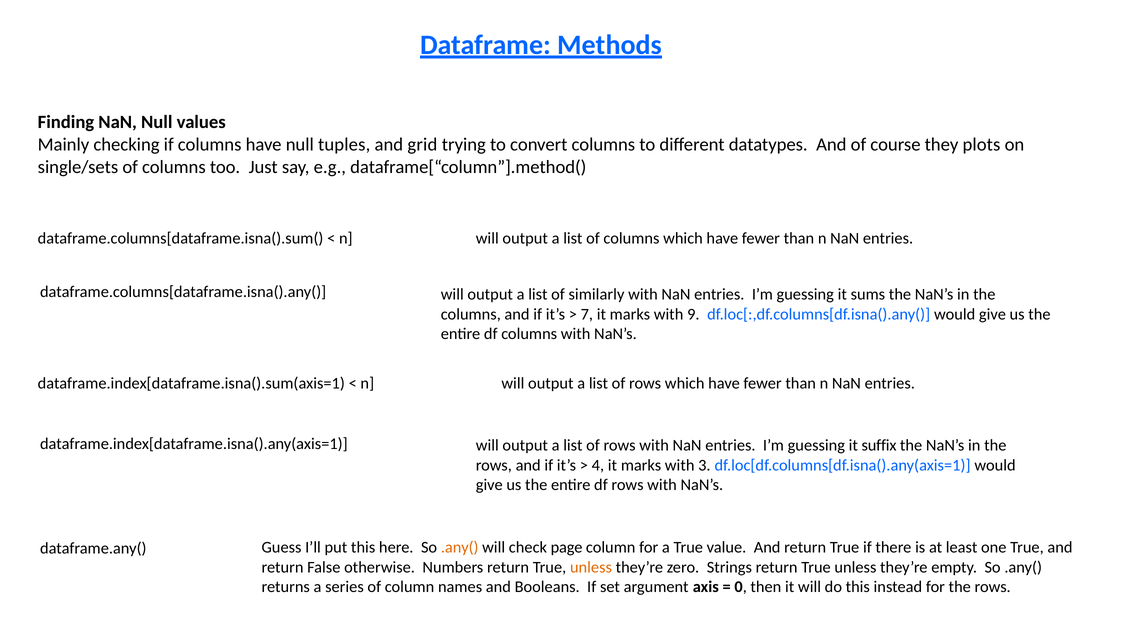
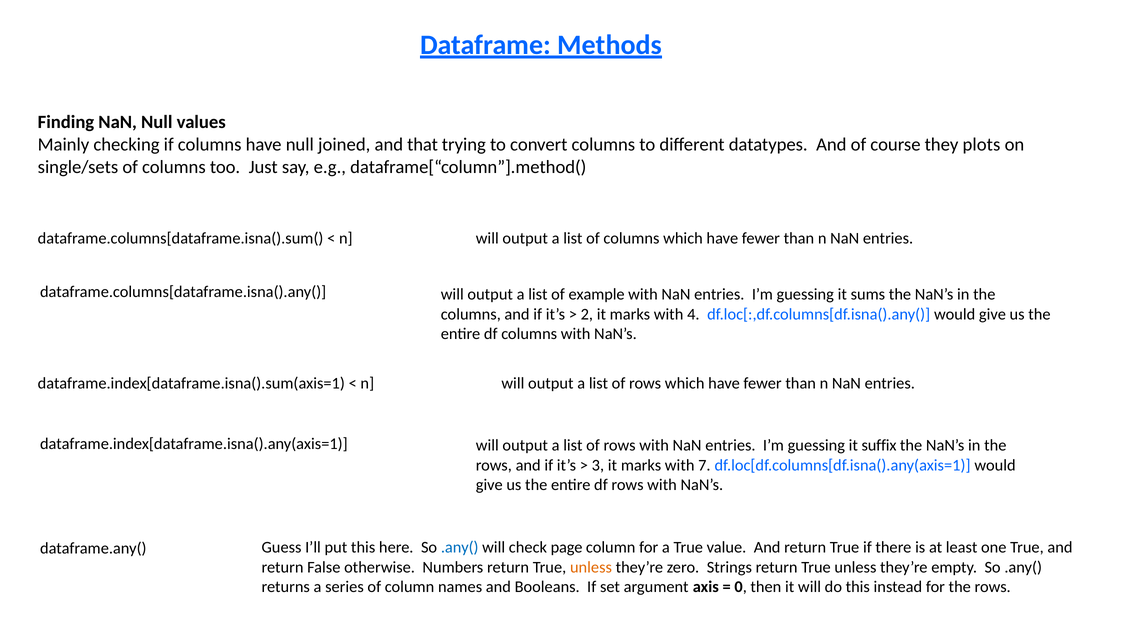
tuples: tuples -> joined
grid: grid -> that
similarly: similarly -> example
7: 7 -> 2
9: 9 -> 4
4: 4 -> 3
3: 3 -> 7
.any( at (460, 548) colour: orange -> blue
